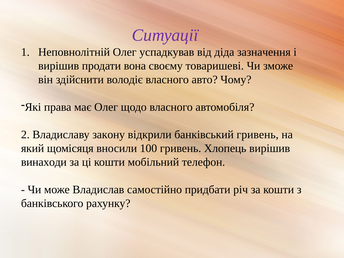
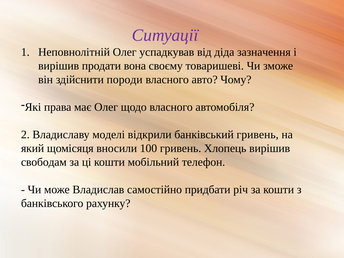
володіє: володіє -> породи
закону: закону -> моделі
винаходи: винаходи -> свободам
